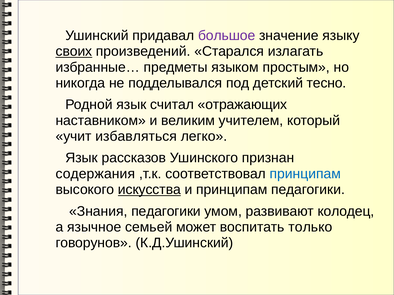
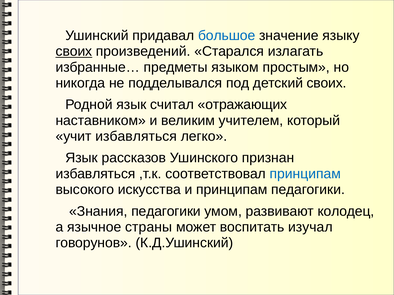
большое colour: purple -> blue
детский тесно: тесно -> своих
содержания at (95, 174): содержания -> избавляться
искусства underline: present -> none
семьей: семьей -> страны
только: только -> изучал
